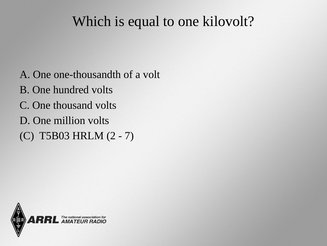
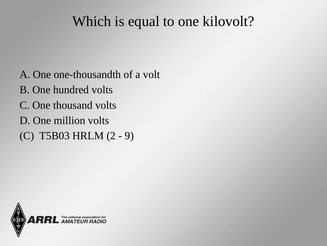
7: 7 -> 9
